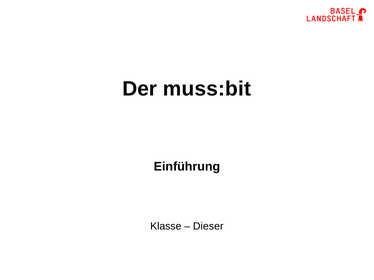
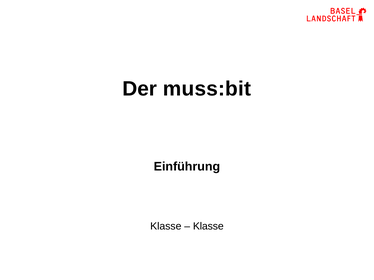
Dieser at (208, 227): Dieser -> Klasse
